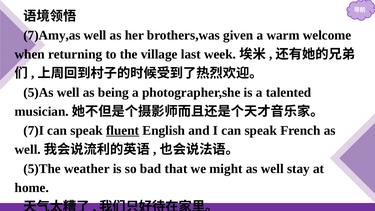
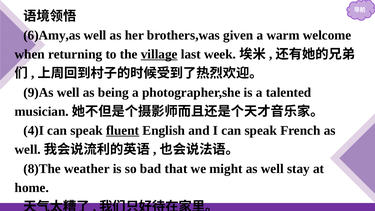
7)Amy,as: 7)Amy,as -> 6)Amy,as
village underline: none -> present
5)As: 5)As -> 9)As
7)I: 7)I -> 4)I
5)The: 5)The -> 8)The
